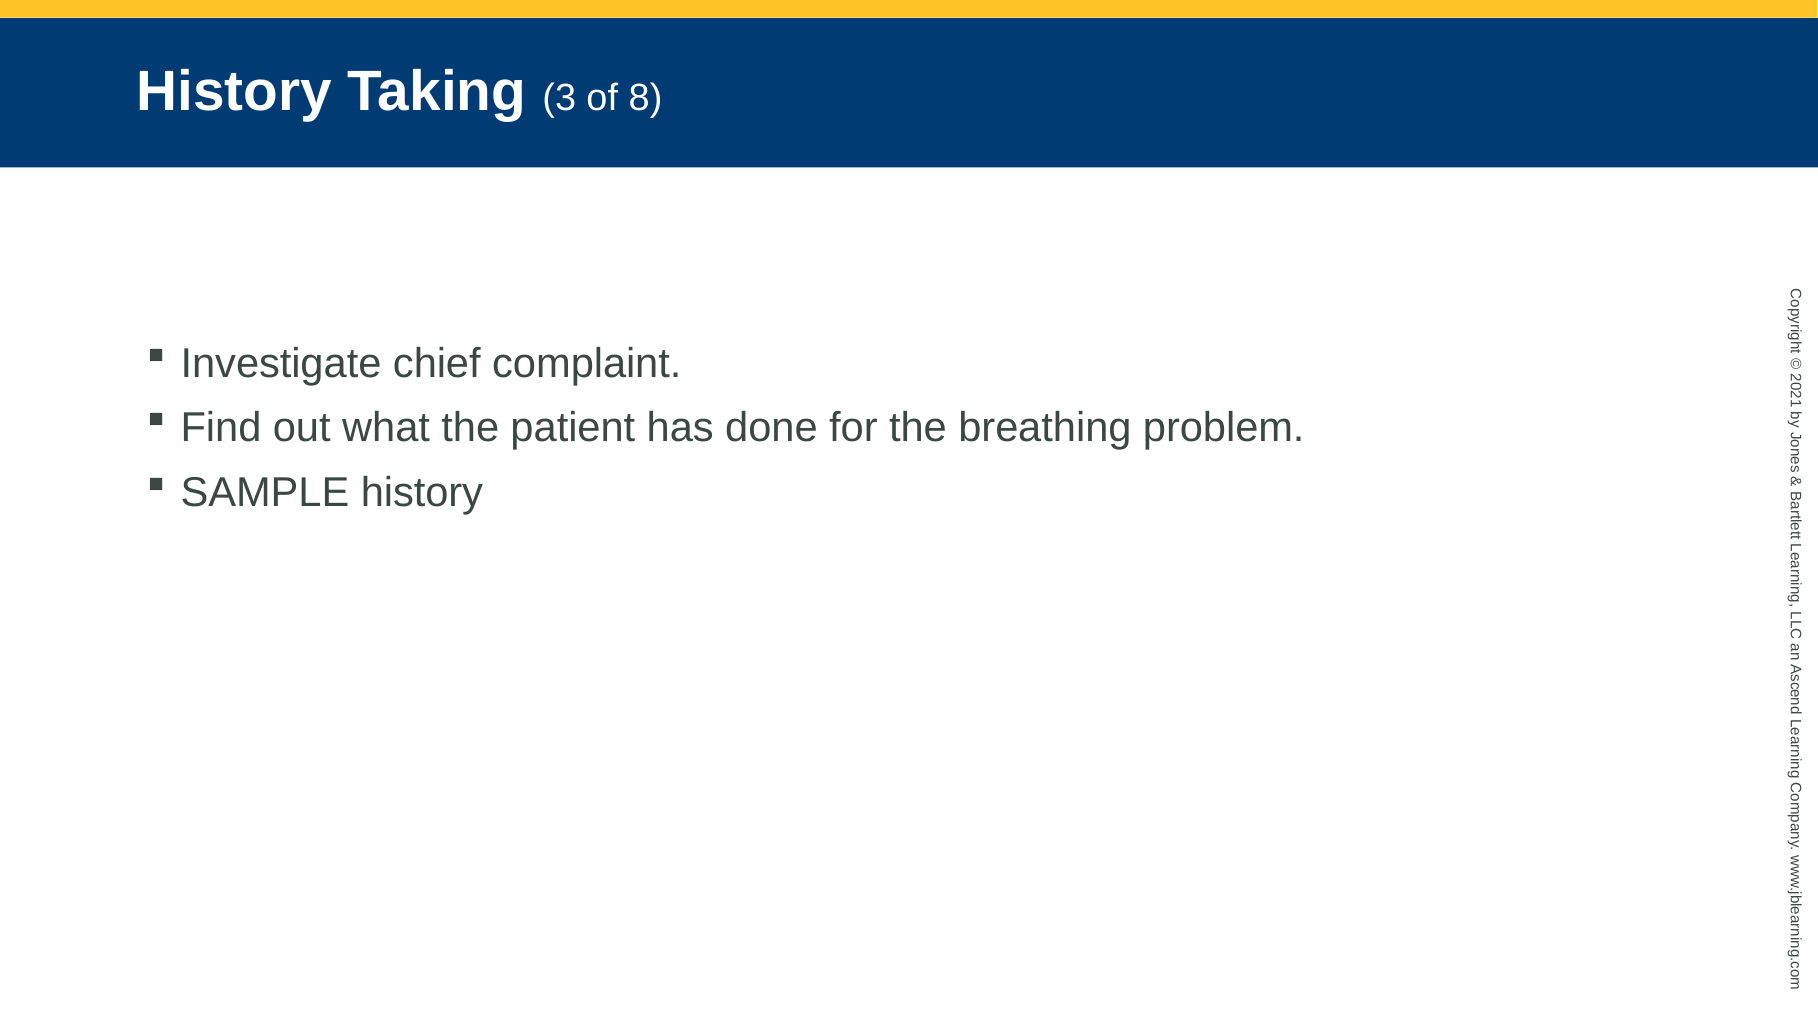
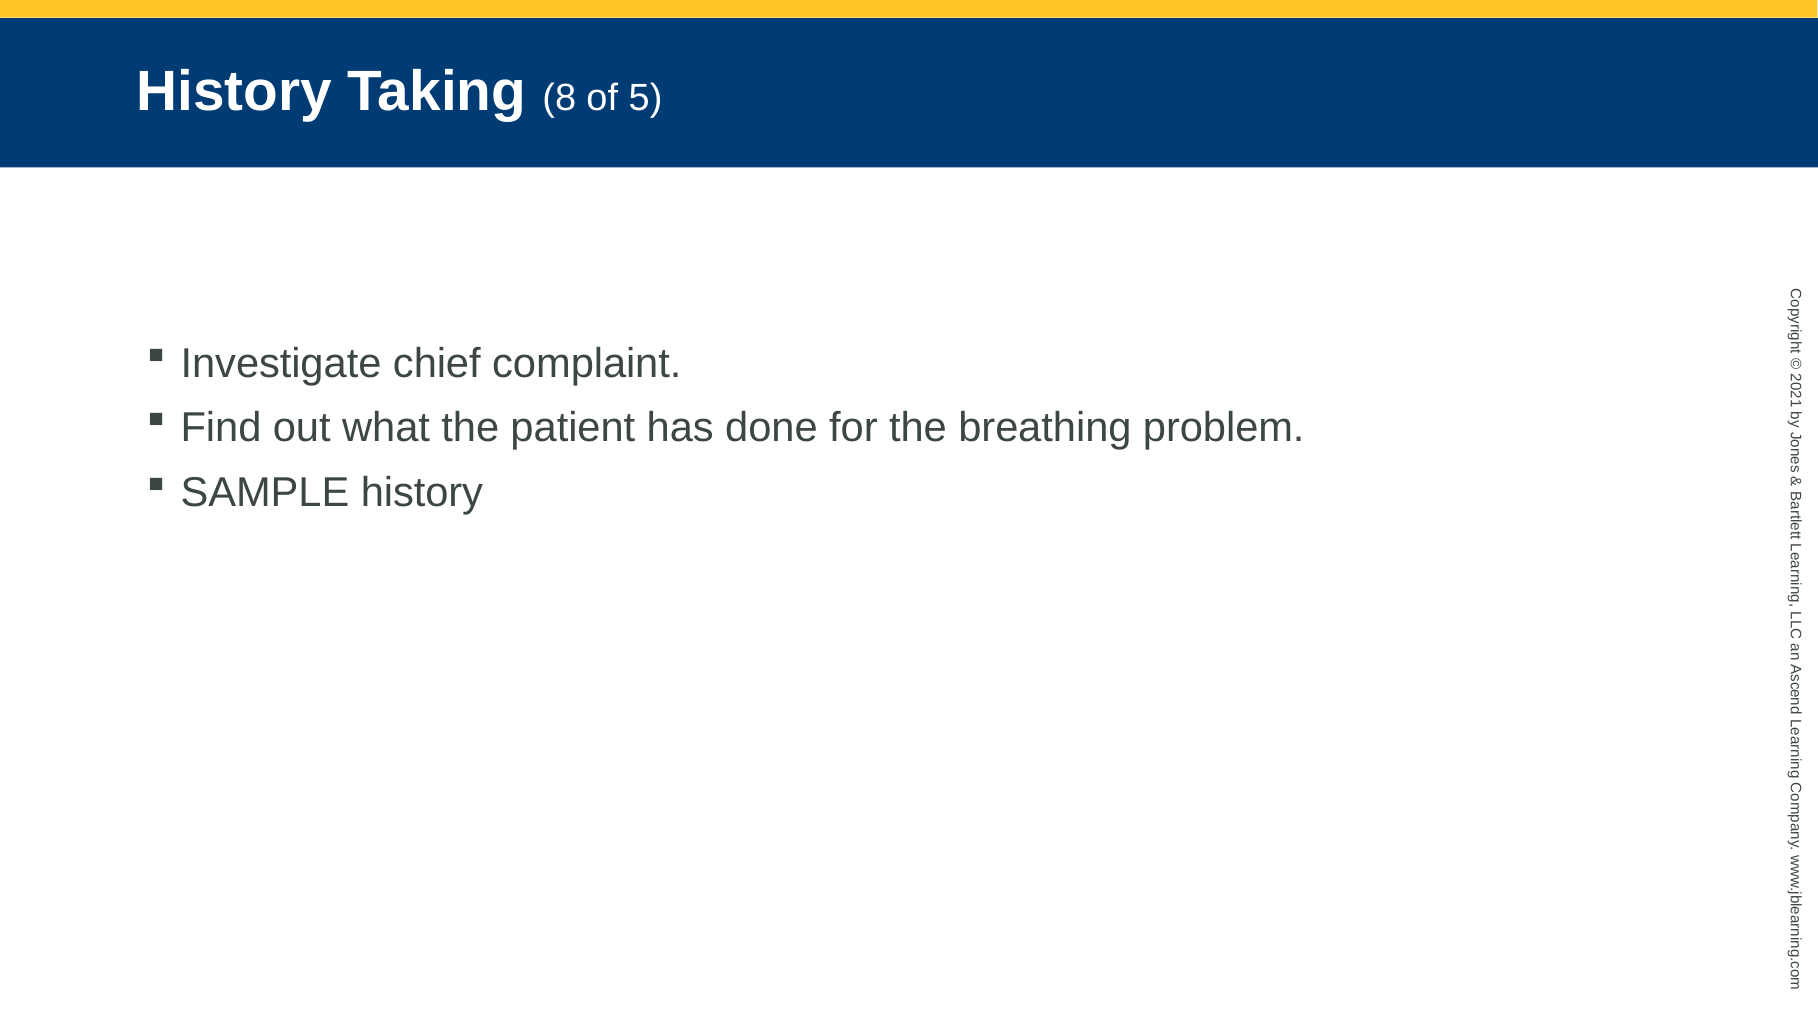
3: 3 -> 8
8: 8 -> 5
